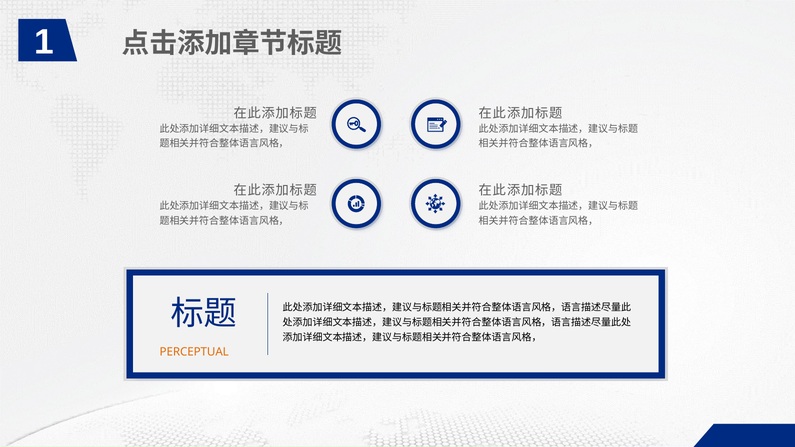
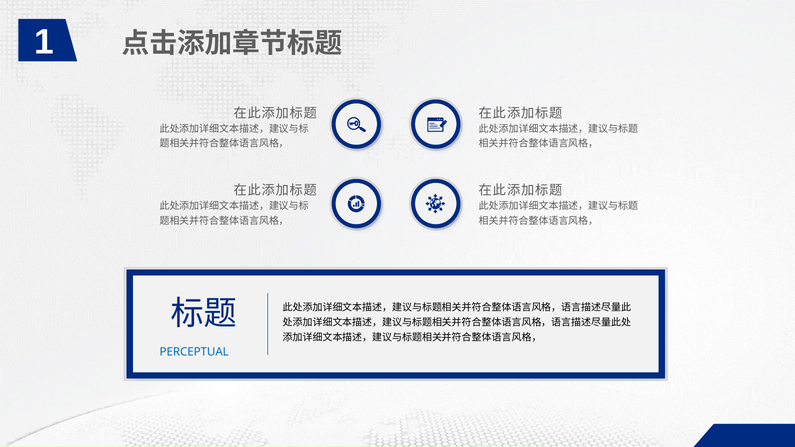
PERCEPTUAL colour: orange -> blue
